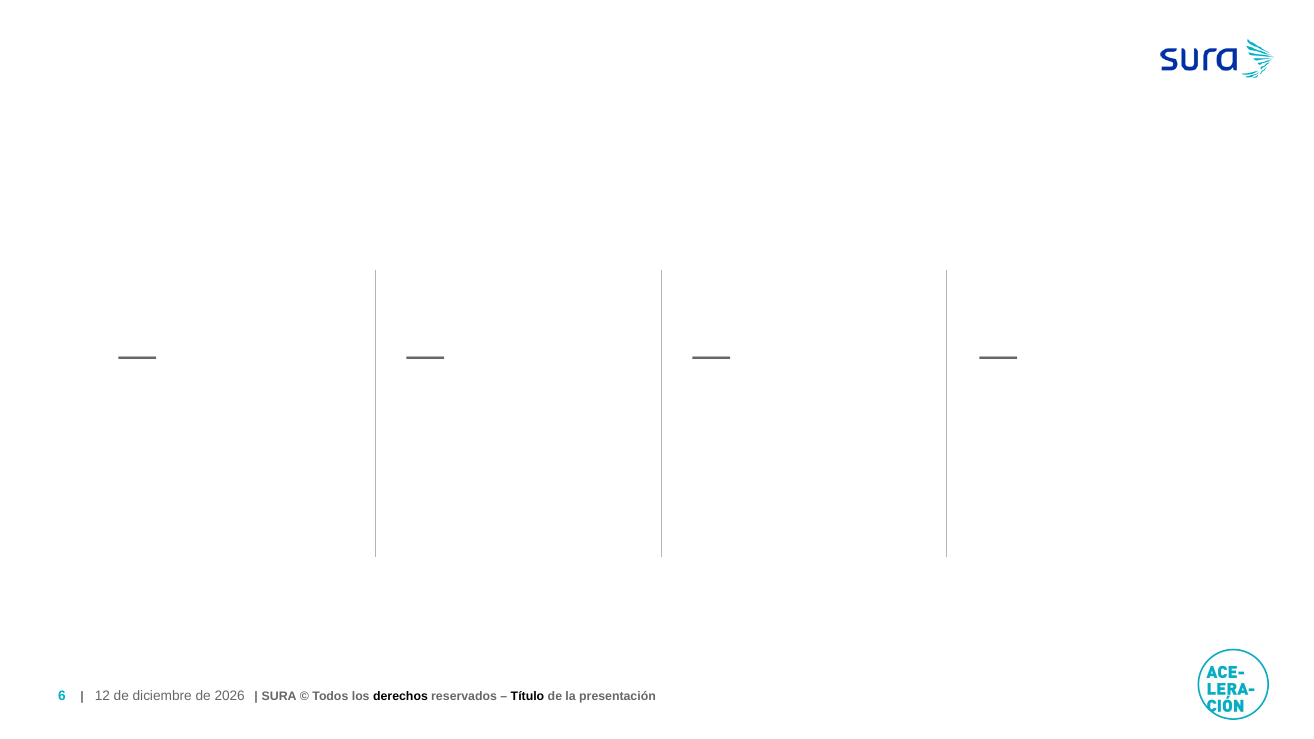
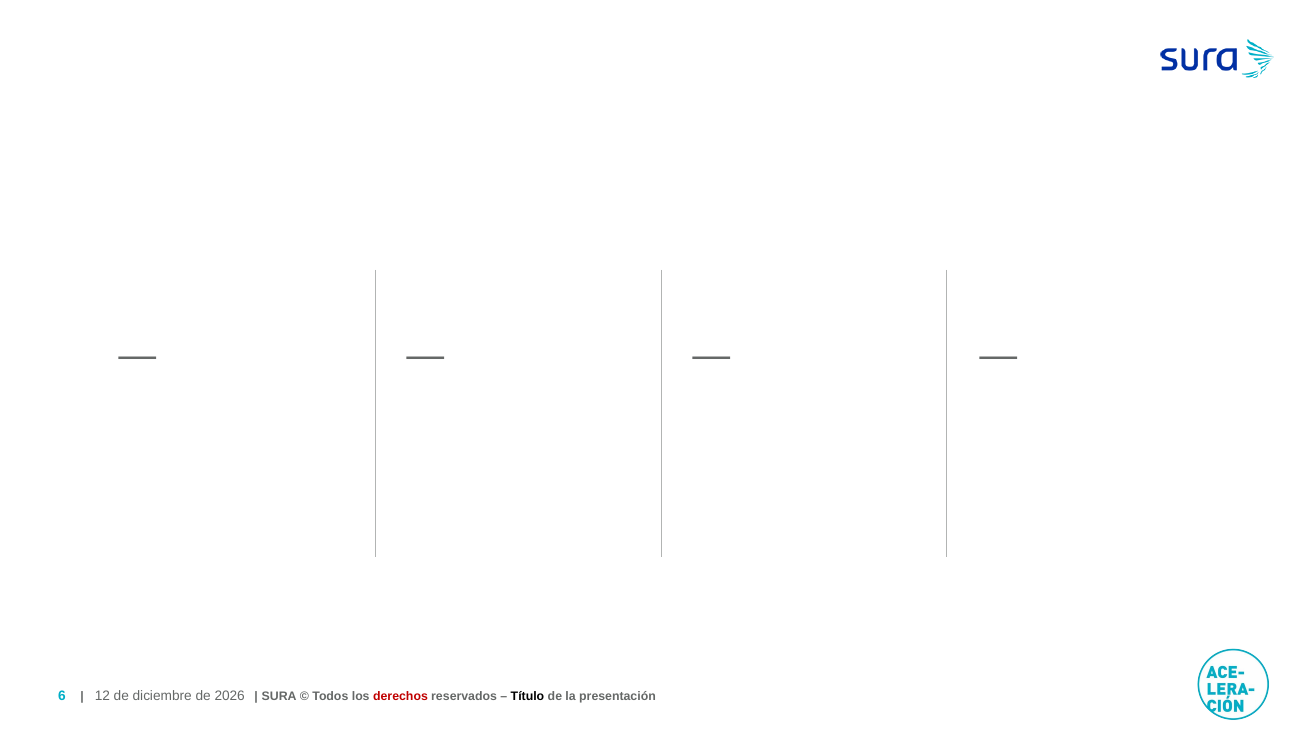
derechos colour: black -> red
